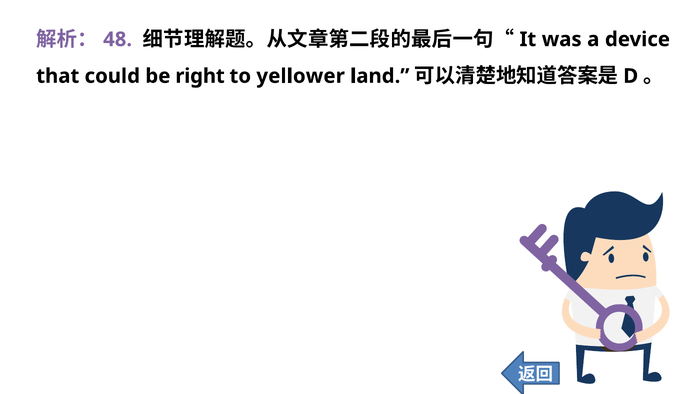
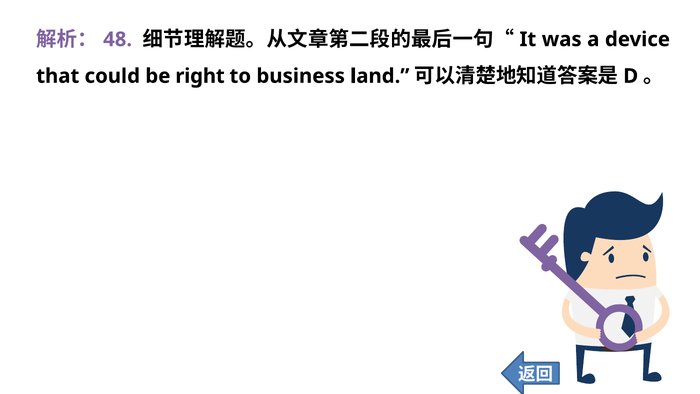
yellower: yellower -> business
